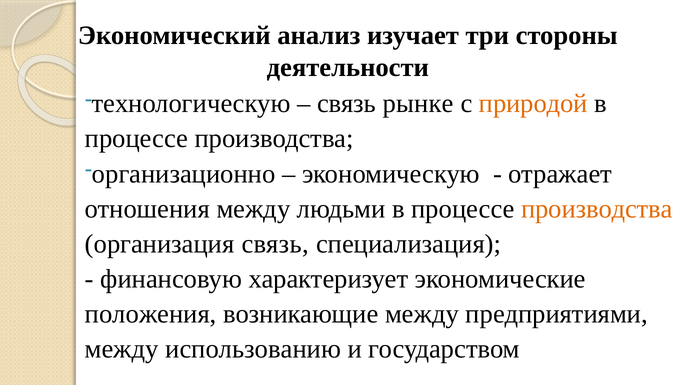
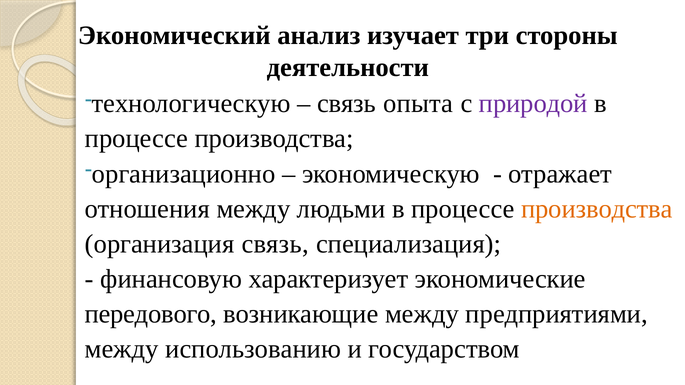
рынке: рынке -> опыта
природой colour: orange -> purple
положения: положения -> передового
